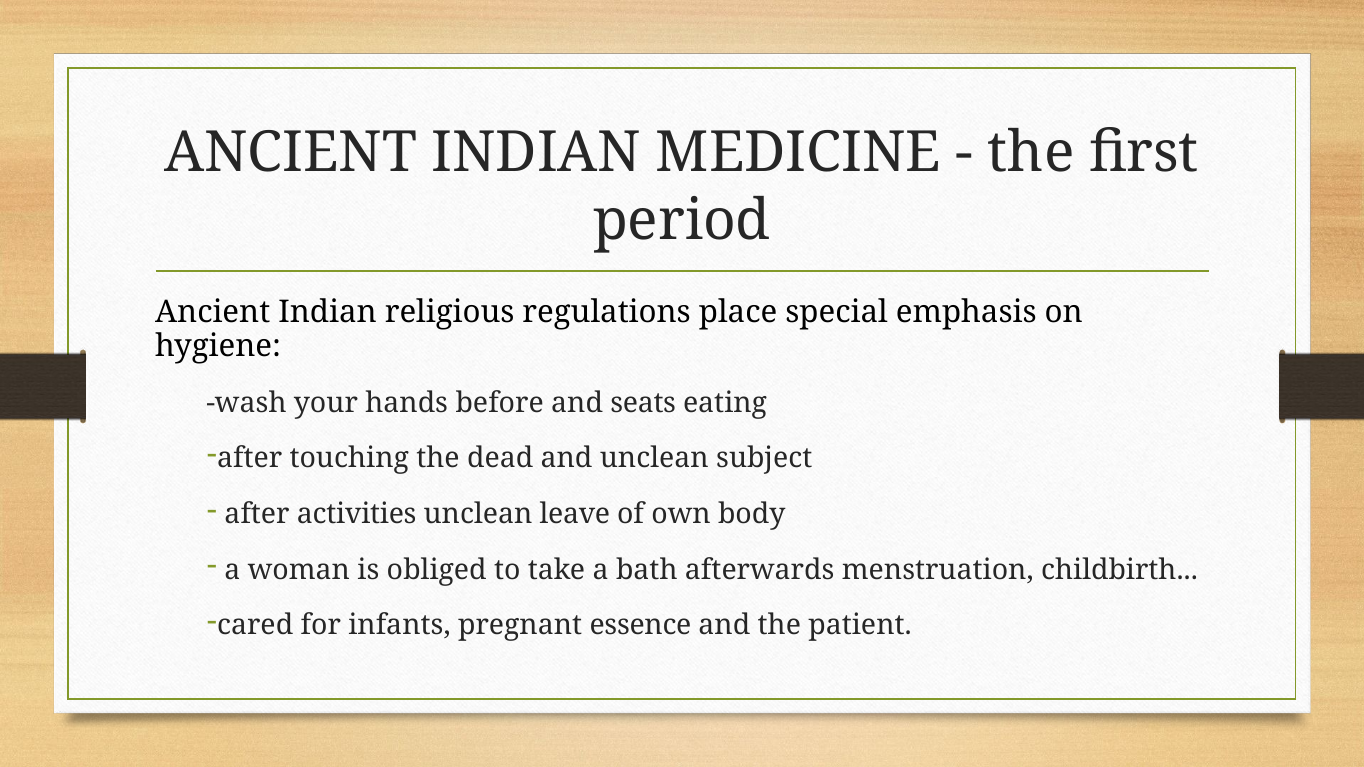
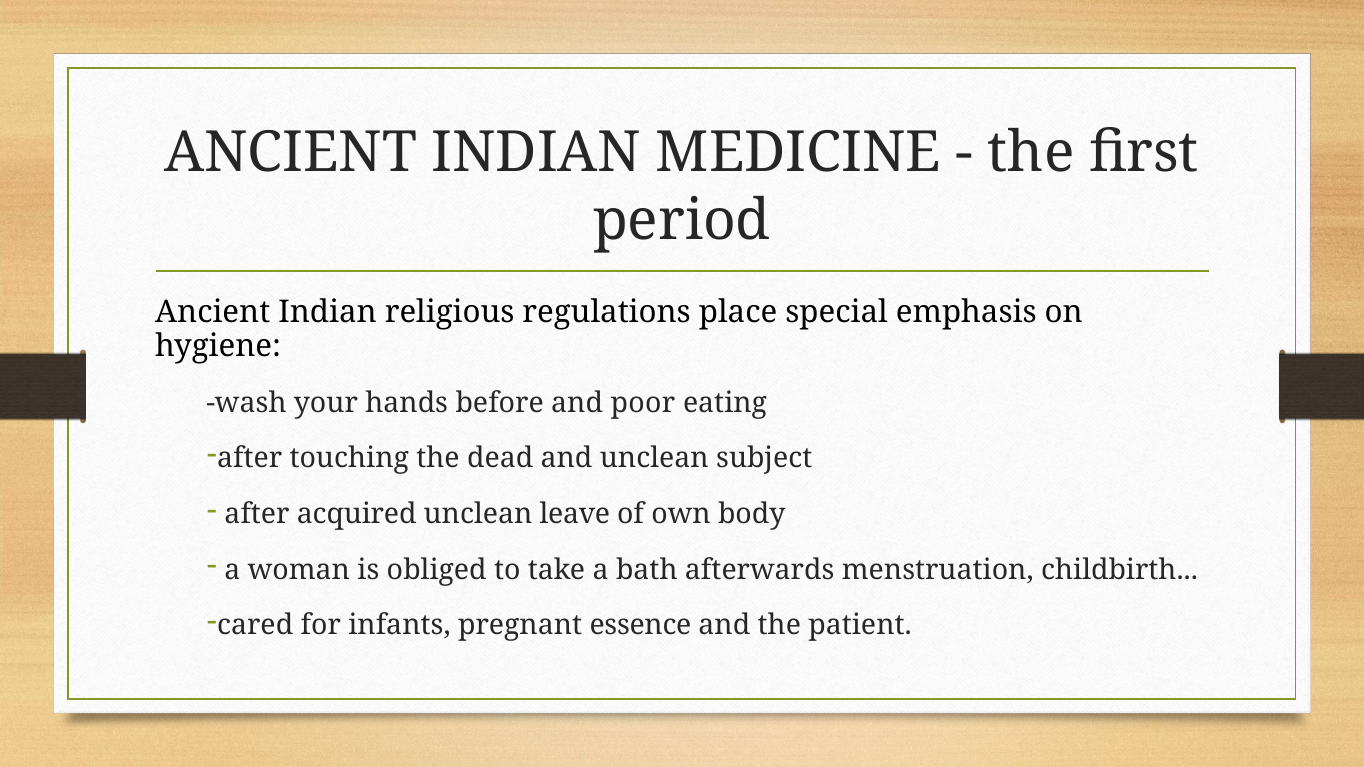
seats: seats -> poor
activities: activities -> acquired
